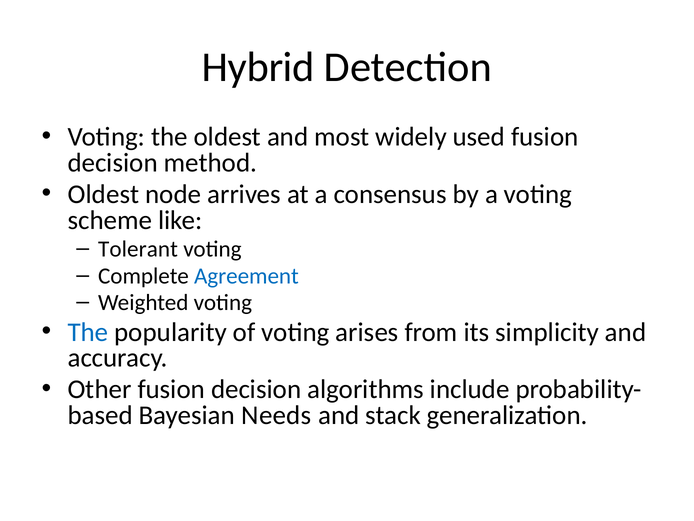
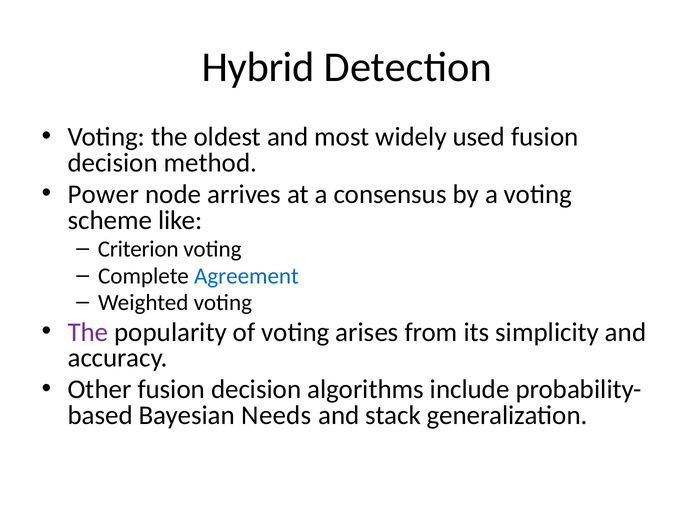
Oldest at (103, 194): Oldest -> Power
Tolerant: Tolerant -> Criterion
The at (88, 332) colour: blue -> purple
